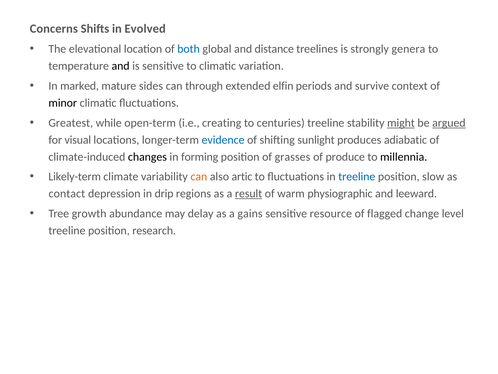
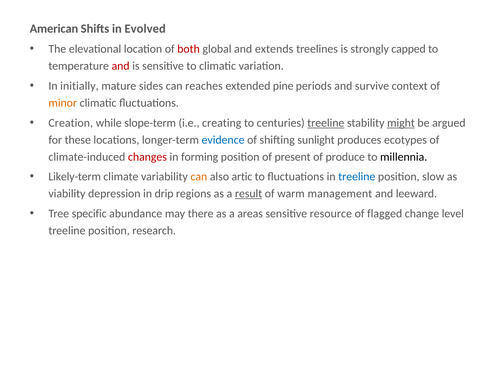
Concerns: Concerns -> American
both colour: blue -> red
distance: distance -> extends
genera: genera -> capped
and at (121, 66) colour: black -> red
marked: marked -> initially
through: through -> reaches
elfin: elfin -> pine
minor colour: black -> orange
Greatest: Greatest -> Creation
open-term: open-term -> slope-term
treeline at (326, 123) underline: none -> present
argued underline: present -> none
visual: visual -> these
adiabatic: adiabatic -> ecotypes
changes colour: black -> red
grasses: grasses -> present
contact: contact -> viability
physiographic: physiographic -> management
growth: growth -> specific
delay: delay -> there
gains: gains -> areas
